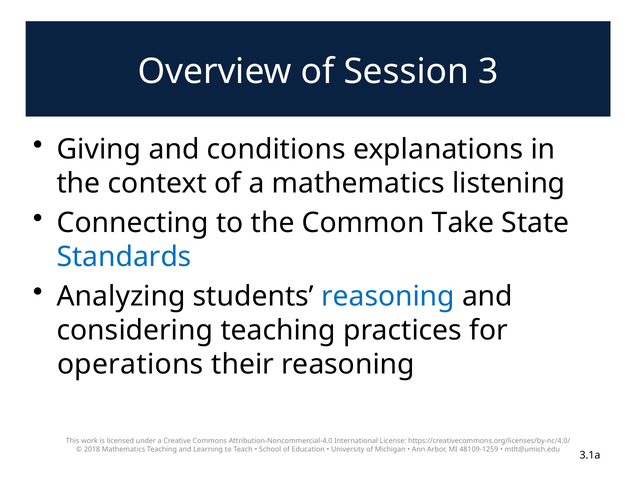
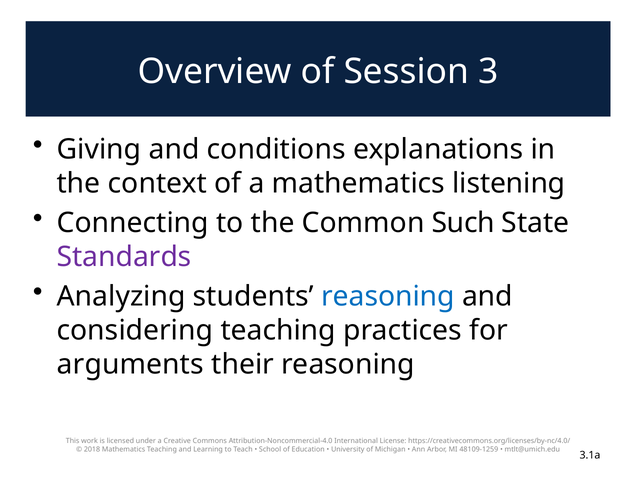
Take: Take -> Such
Standards colour: blue -> purple
operations: operations -> arguments
